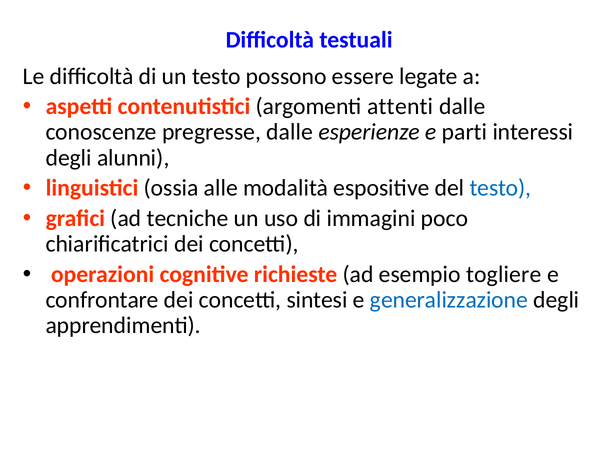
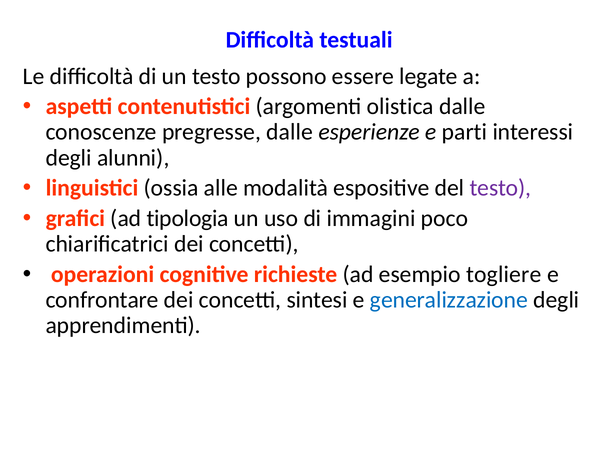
attenti: attenti -> olistica
testo at (500, 188) colour: blue -> purple
tecniche: tecniche -> tipologia
